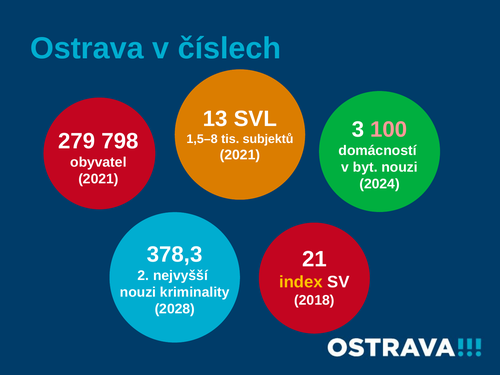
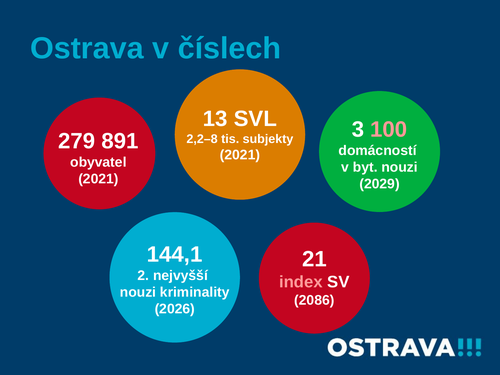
798: 798 -> 891
1,5–8: 1,5–8 -> 2,2–8
subjektů: subjektů -> subjekty
2024: 2024 -> 2029
378,3: 378,3 -> 144,1
index colour: yellow -> pink
2018: 2018 -> 2086
2028: 2028 -> 2026
